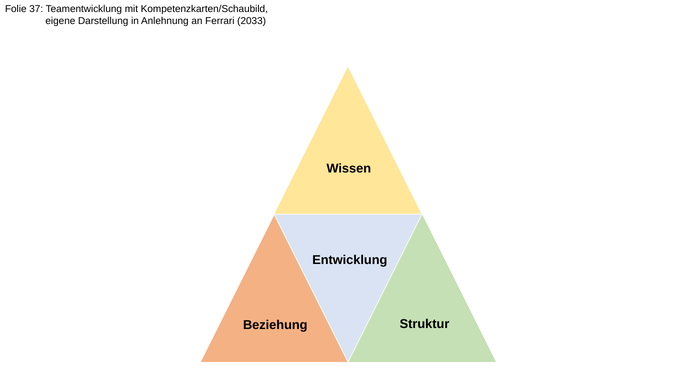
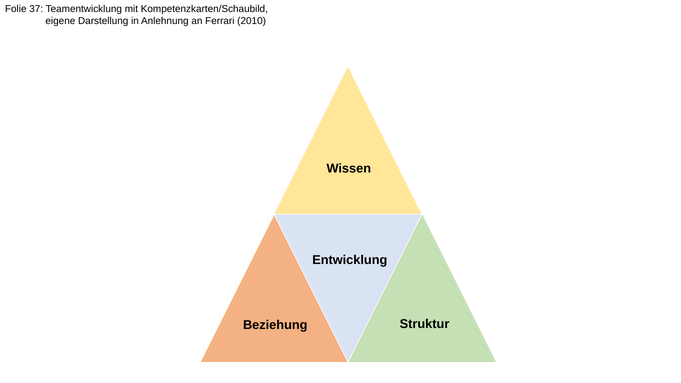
2033: 2033 -> 2010
